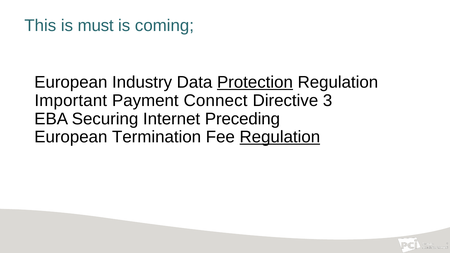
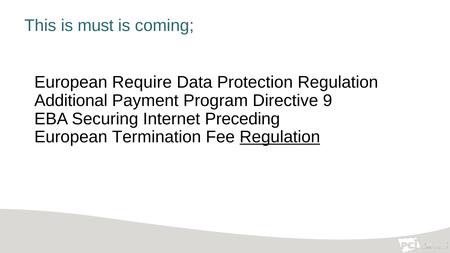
Industry: Industry -> Require
Protection underline: present -> none
Important: Important -> Additional
Connect: Connect -> Program
3: 3 -> 9
